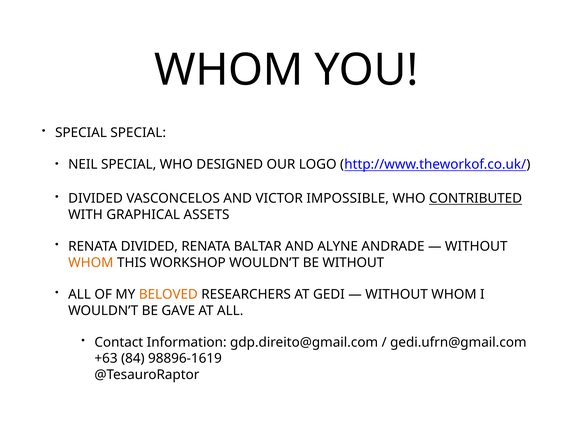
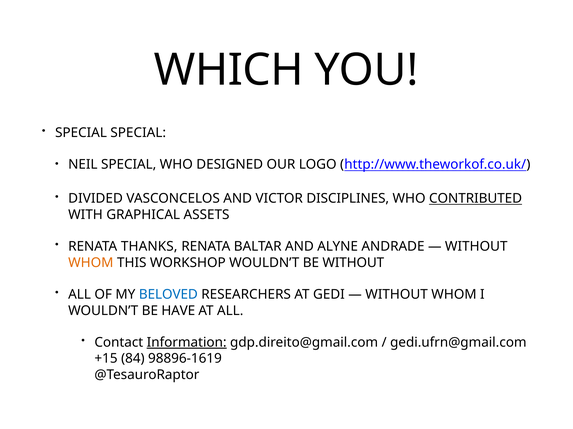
WHOM at (229, 70): WHOM -> WHICH
IMPOSSIBLE: IMPOSSIBLE -> DISCIPLINES
RENATA DIVIDED: DIVIDED -> THANKS
BELOVED colour: orange -> blue
GAVE: GAVE -> HAVE
Information underline: none -> present
+63: +63 -> +15
